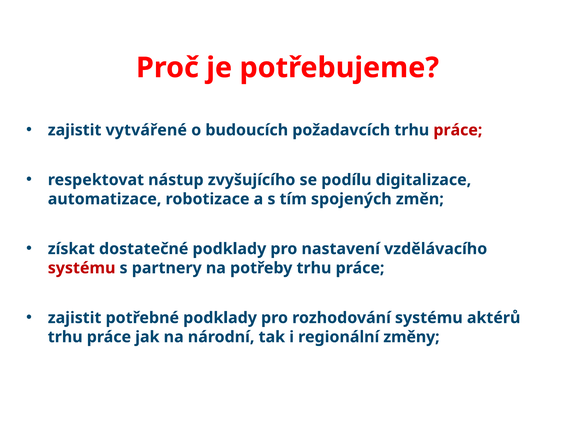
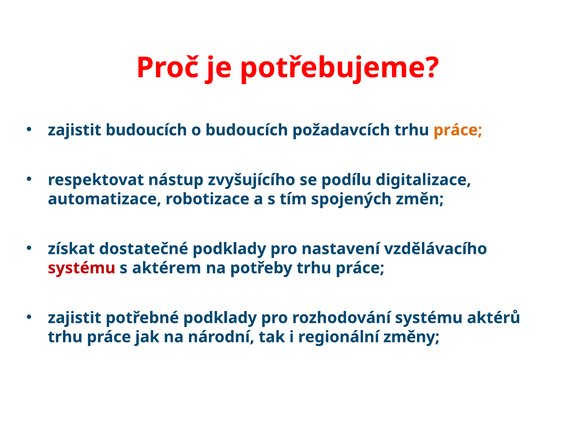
zajistit vytvářené: vytvářené -> budoucích
práce at (458, 130) colour: red -> orange
partnery: partnery -> aktérem
